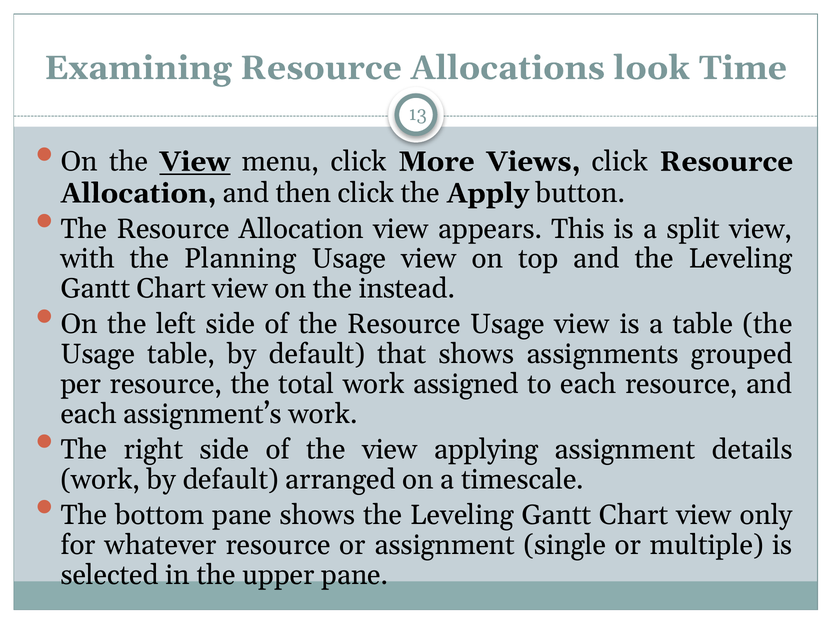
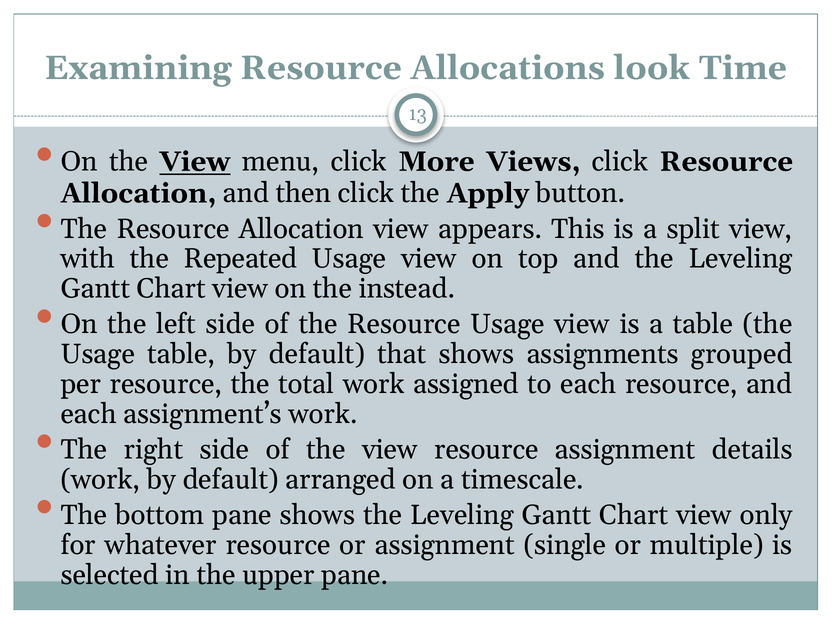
Planning: Planning -> Repeated
view applying: applying -> resource
